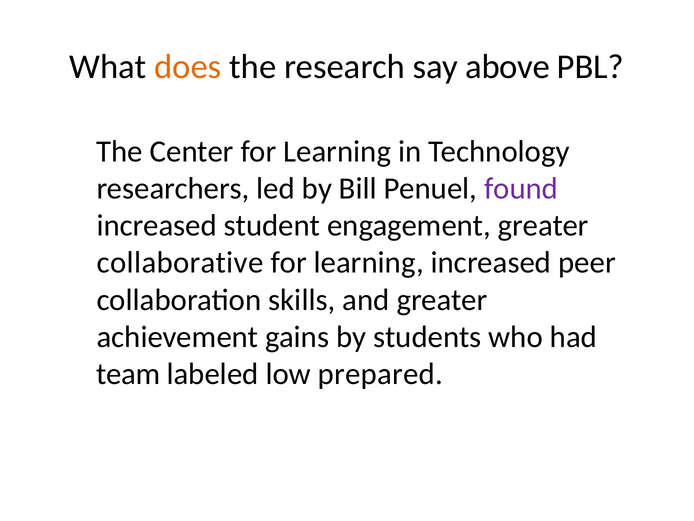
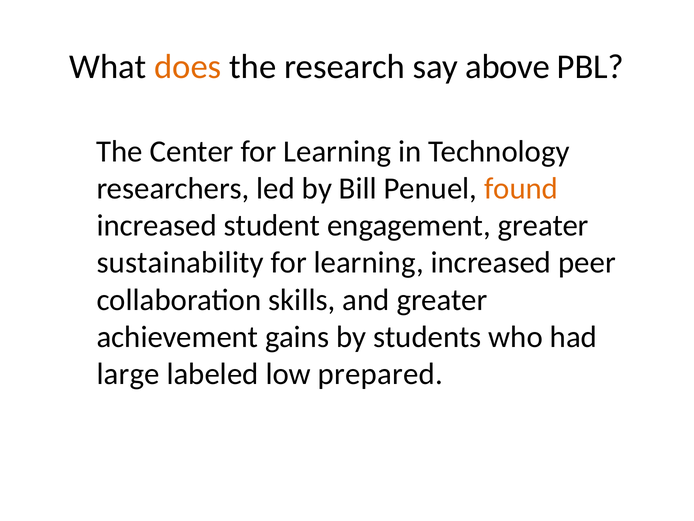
found colour: purple -> orange
collaborative: collaborative -> sustainability
team: team -> large
